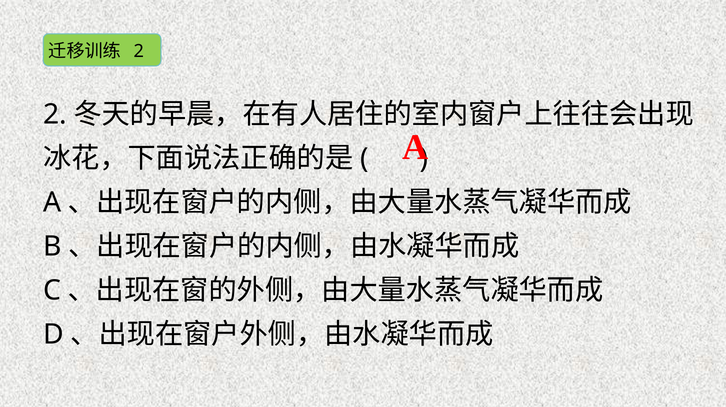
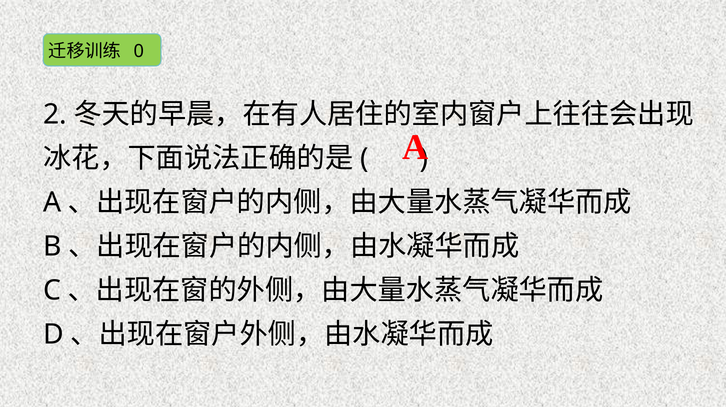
2 at (139, 51): 2 -> 0
